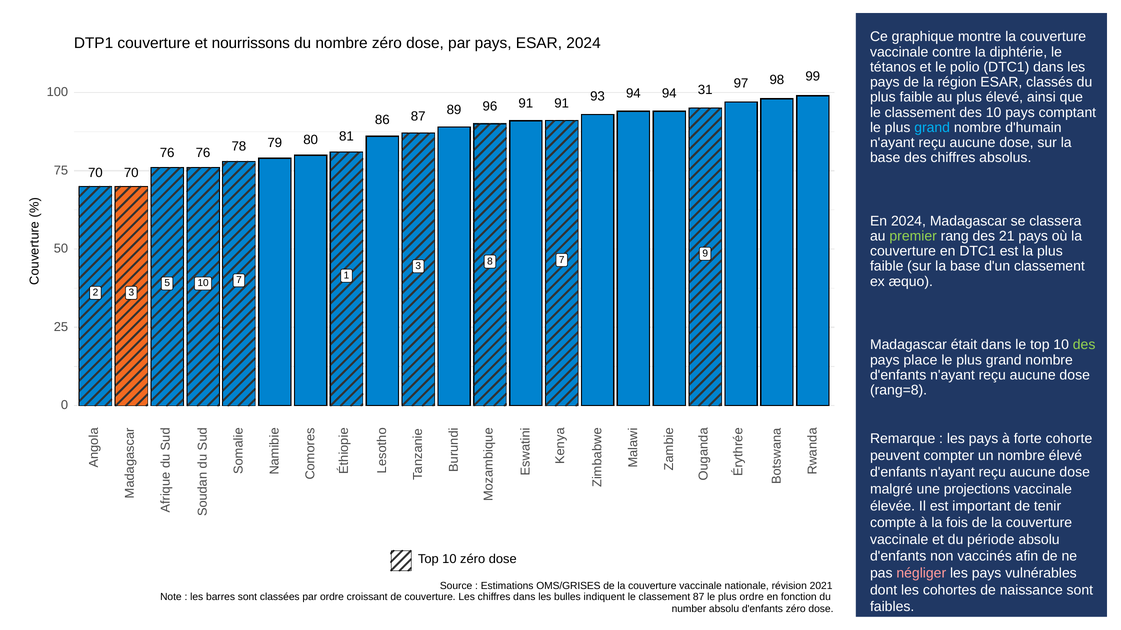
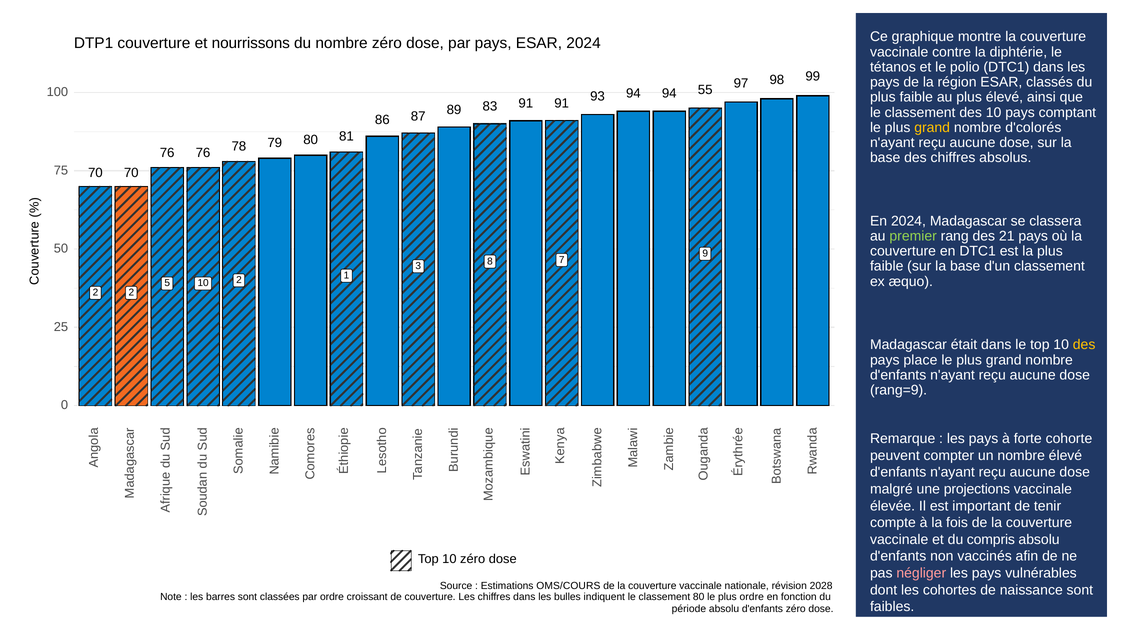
31: 31 -> 55
96: 96 -> 83
grand at (932, 128) colour: light blue -> yellow
d'humain: d'humain -> d'colorés
10 7: 7 -> 2
2 3: 3 -> 2
des at (1084, 345) colour: light green -> yellow
rang=8: rang=8 -> rang=9
période: période -> compris
OMS/GRISES: OMS/GRISES -> OMS/COURS
2021: 2021 -> 2028
classement 87: 87 -> 80
number: number -> période
